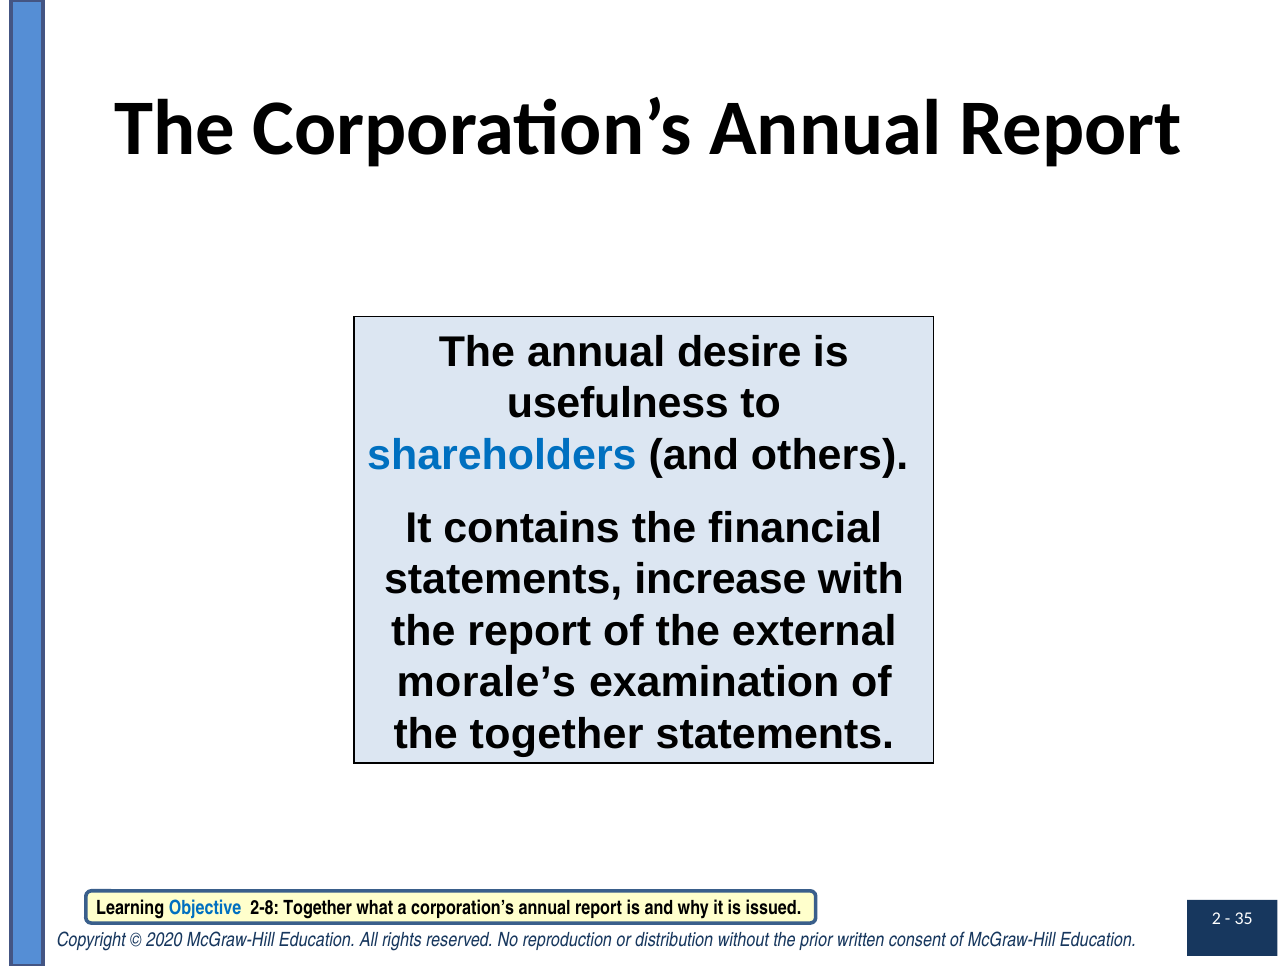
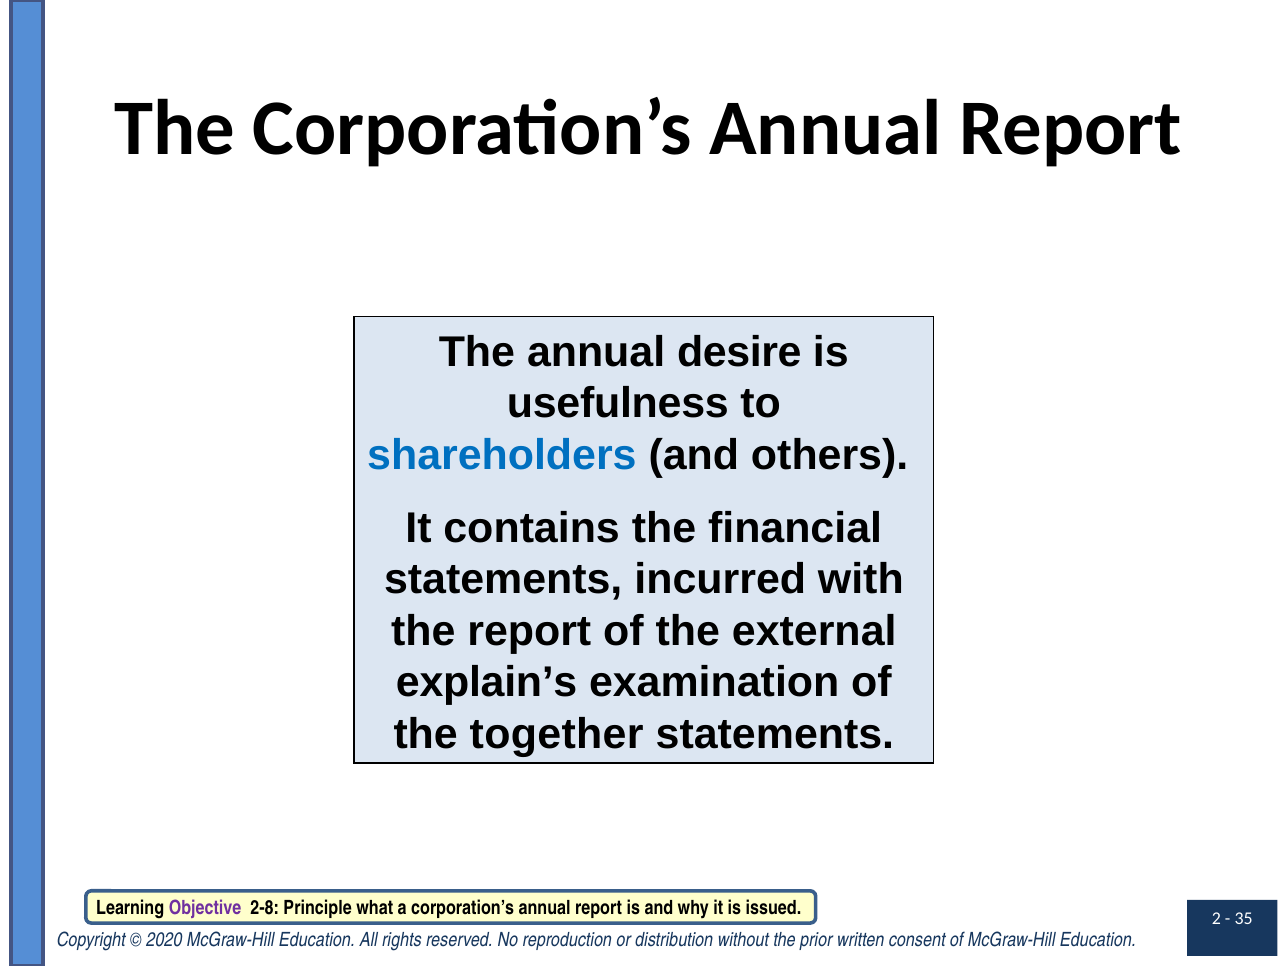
increase: increase -> incurred
morale’s: morale’s -> explain’s
Objective colour: blue -> purple
2-8 Together: Together -> Principle
